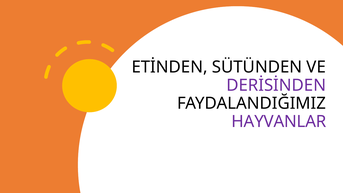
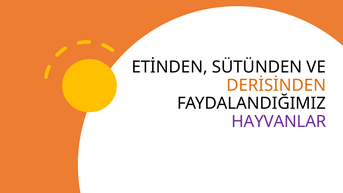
DERİSİNDEN colour: purple -> orange
